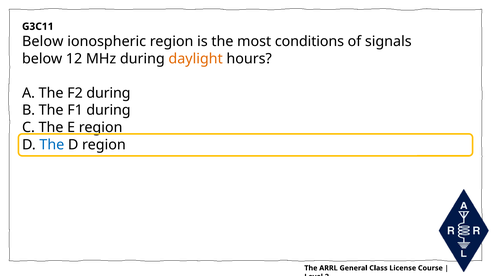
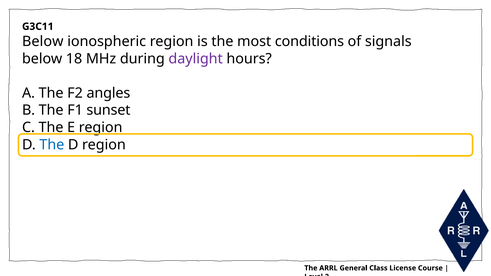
12: 12 -> 18
daylight colour: orange -> purple
F2 during: during -> angles
F1 during: during -> sunset
